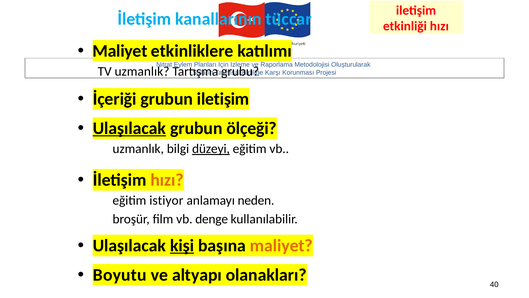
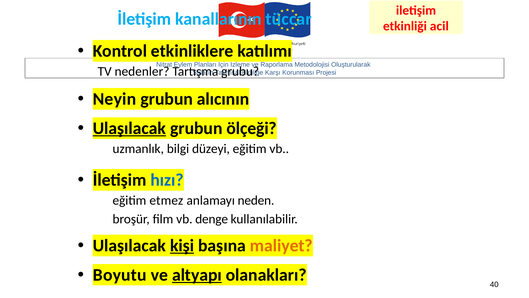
etkinliği hızı: hızı -> acil
Maliyet at (120, 51): Maliyet -> Kontrol
TV uzmanlık: uzmanlık -> nedenler
İçeriği: İçeriği -> Neyin
grubun iletişim: iletişim -> alıcının
düzeyi underline: present -> none
hızı at (167, 180) colour: orange -> blue
istiyor: istiyor -> etmez
altyapı underline: none -> present
